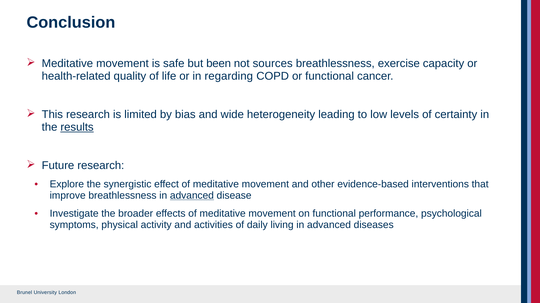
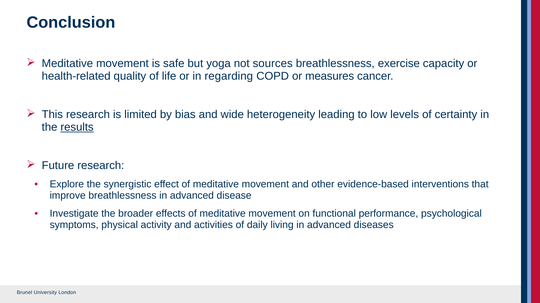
been: been -> yoga
or functional: functional -> measures
advanced at (192, 196) underline: present -> none
